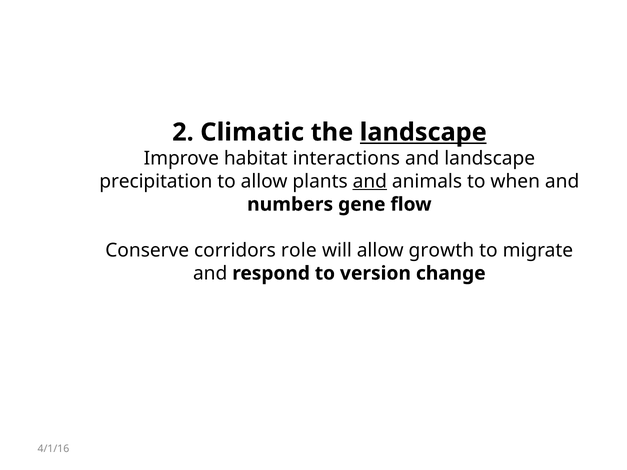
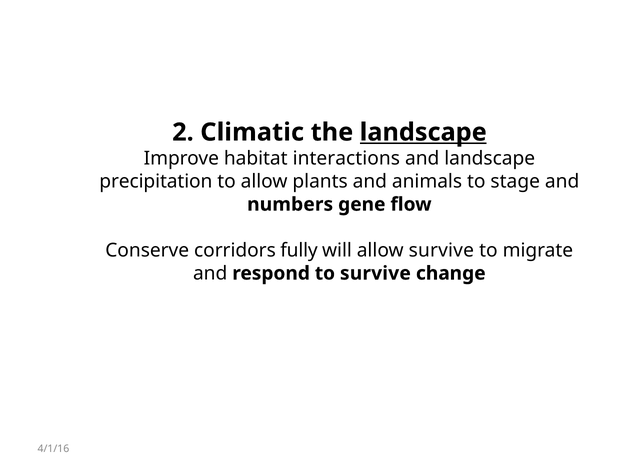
and at (370, 182) underline: present -> none
when: when -> stage
role: role -> fully
allow growth: growth -> survive
to version: version -> survive
